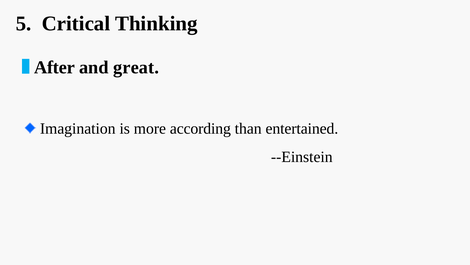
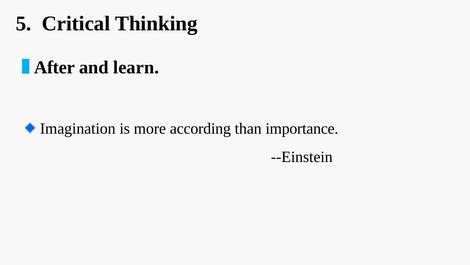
great: great -> learn
entertained: entertained -> importance
